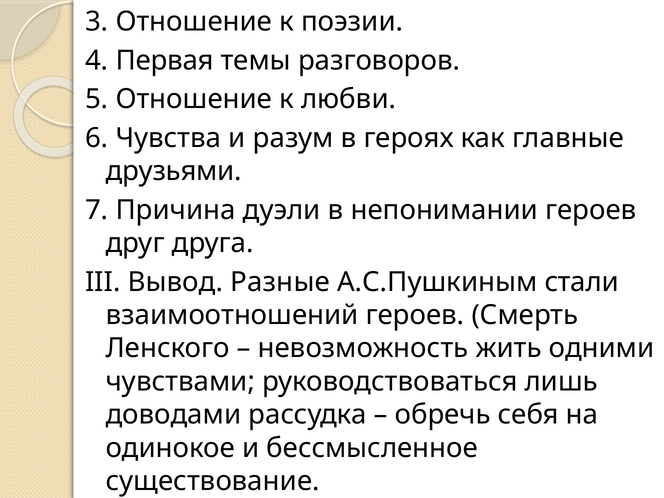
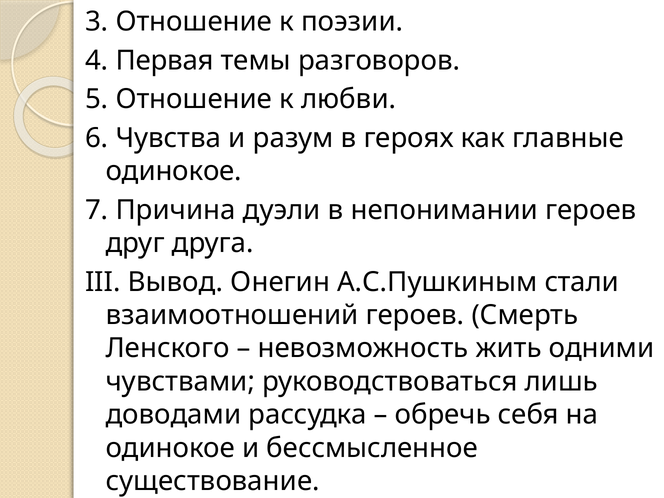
друзьями at (174, 171): друзьями -> одинокое
Разные: Разные -> Онегин
